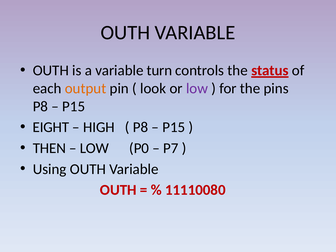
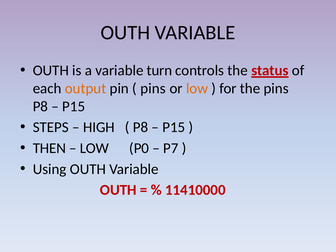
look at (153, 88): look -> pins
low at (197, 88) colour: purple -> orange
EIGHT: EIGHT -> STEPS
11110080: 11110080 -> 11410000
